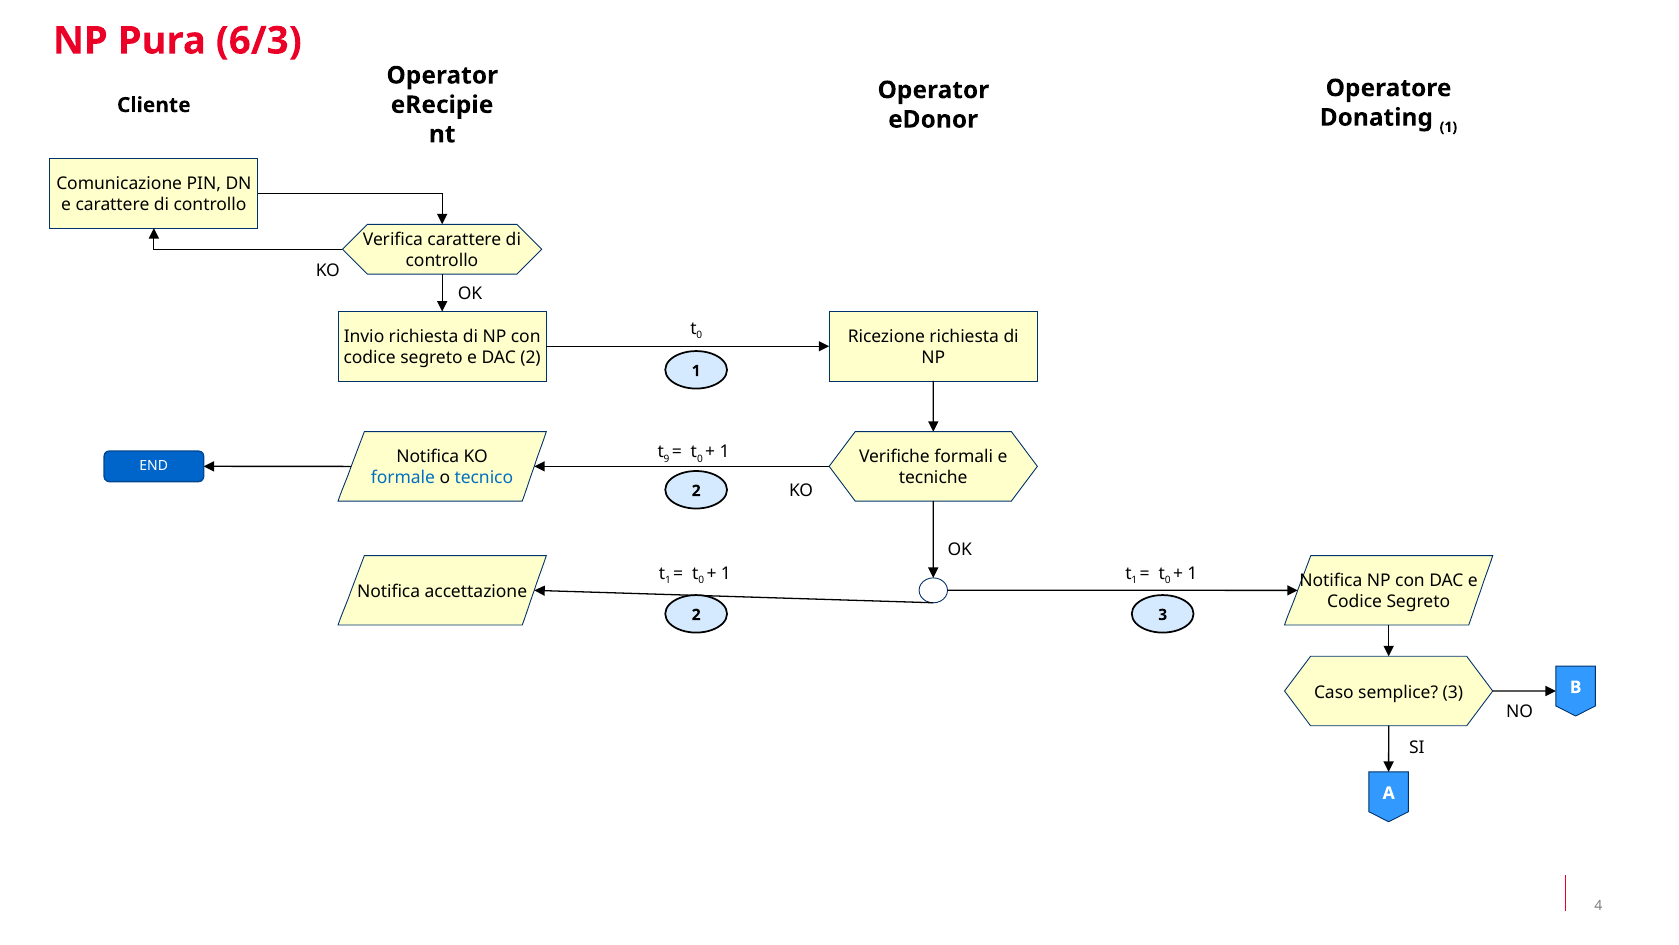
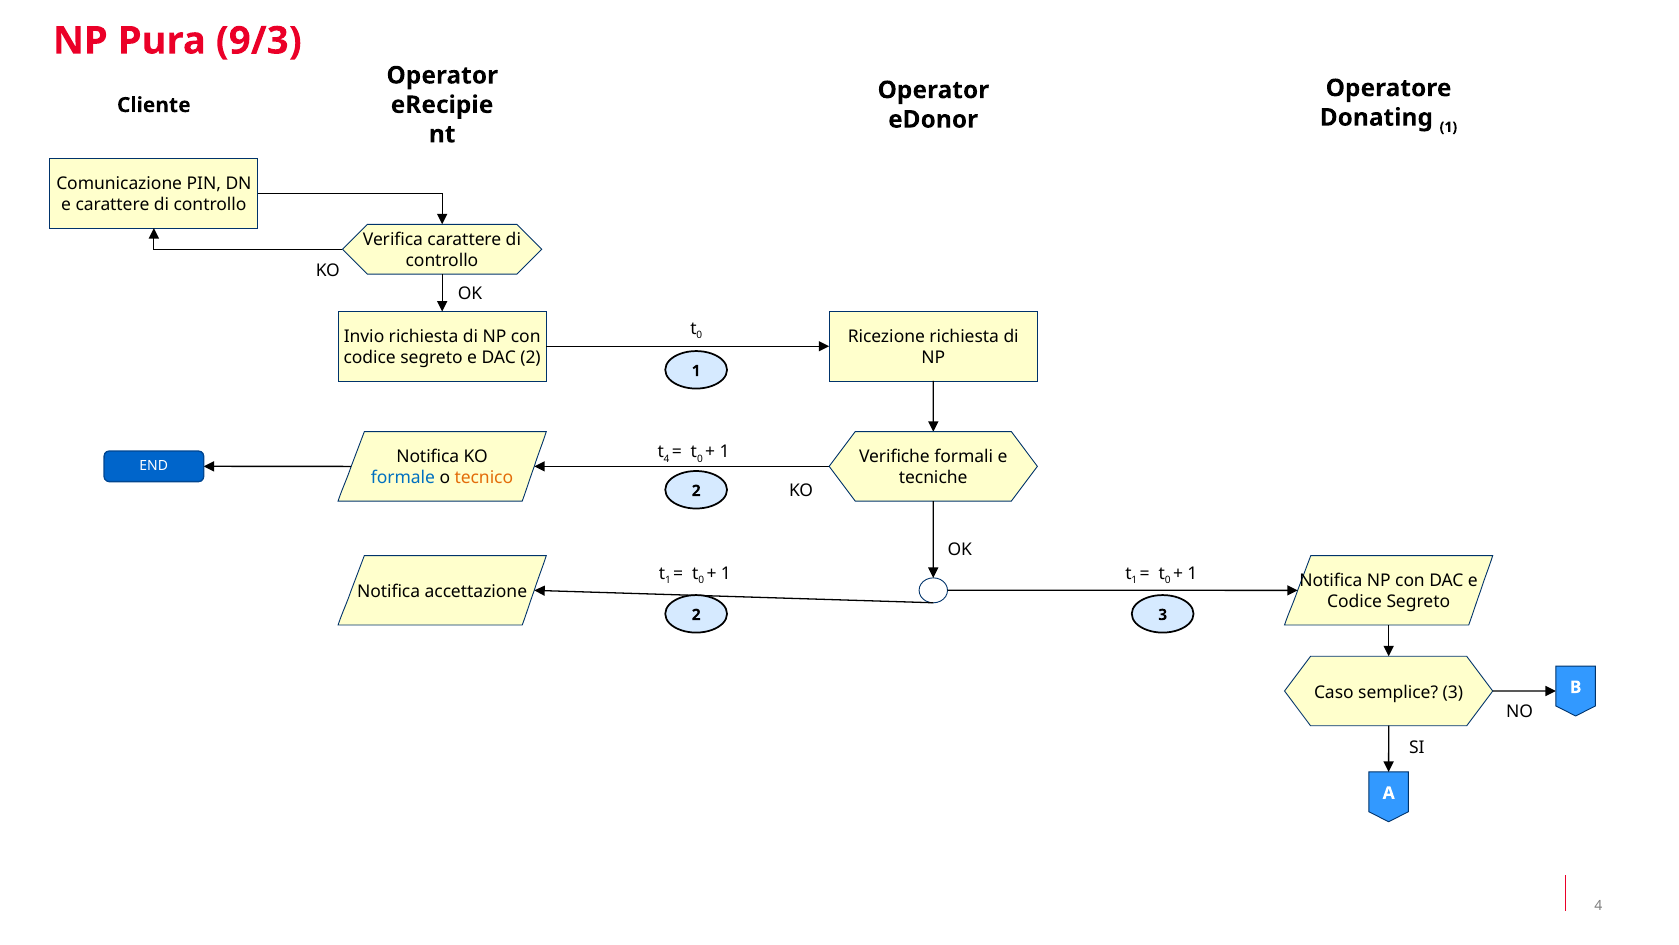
6/3: 6/3 -> 9/3
9 at (667, 459): 9 -> 4
tecnico colour: blue -> orange
